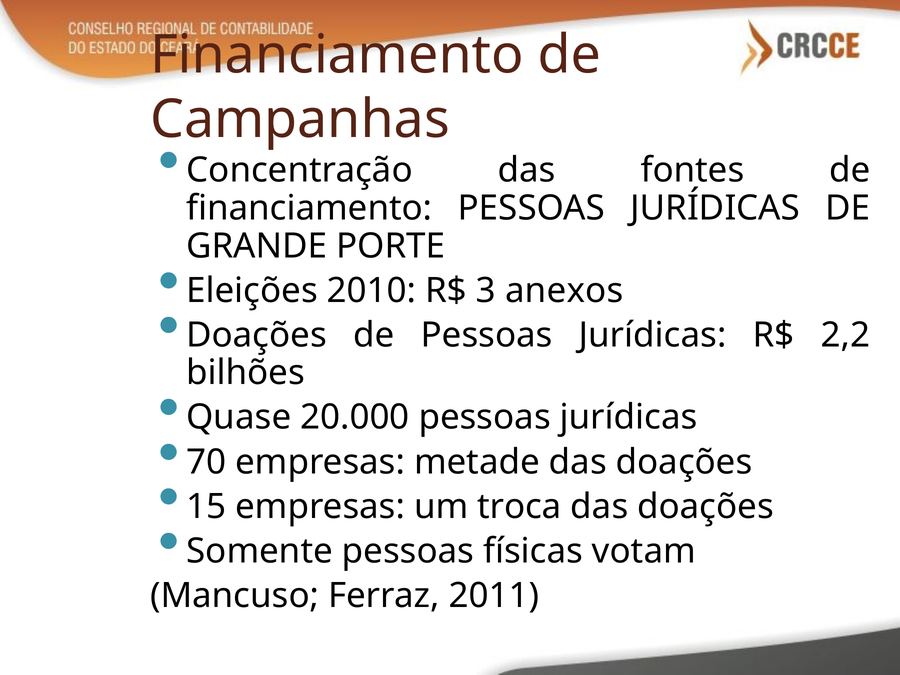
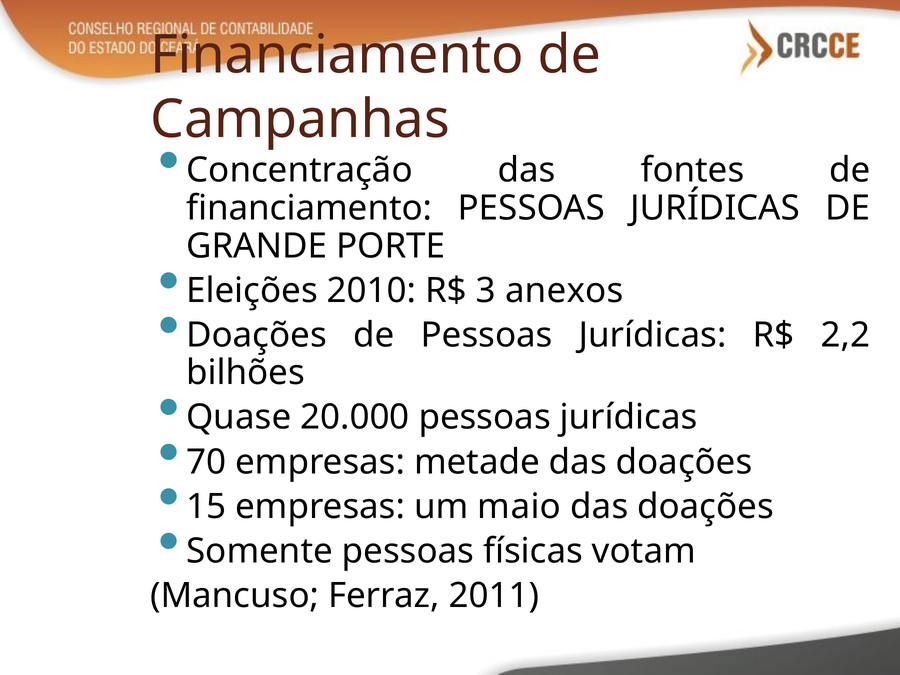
troca: troca -> maio
